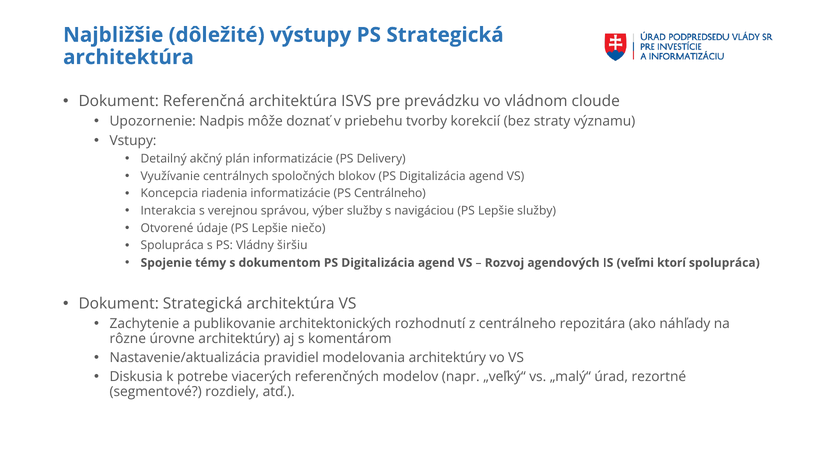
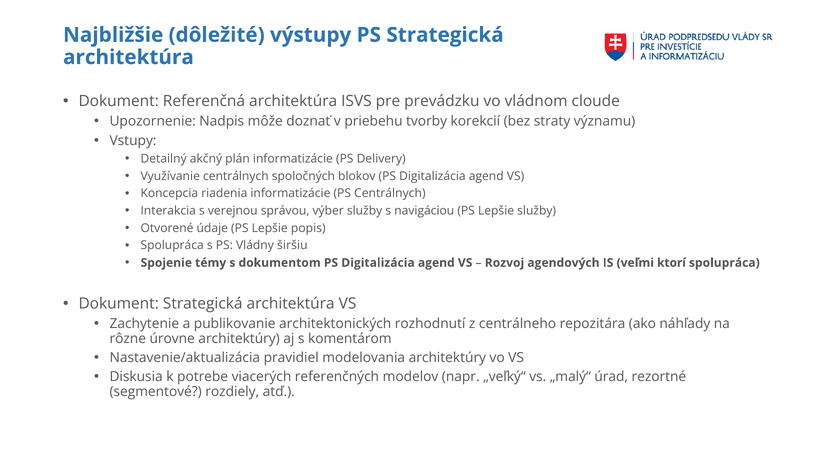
PS Centrálneho: Centrálneho -> Centrálnych
niečo: niečo -> popis
